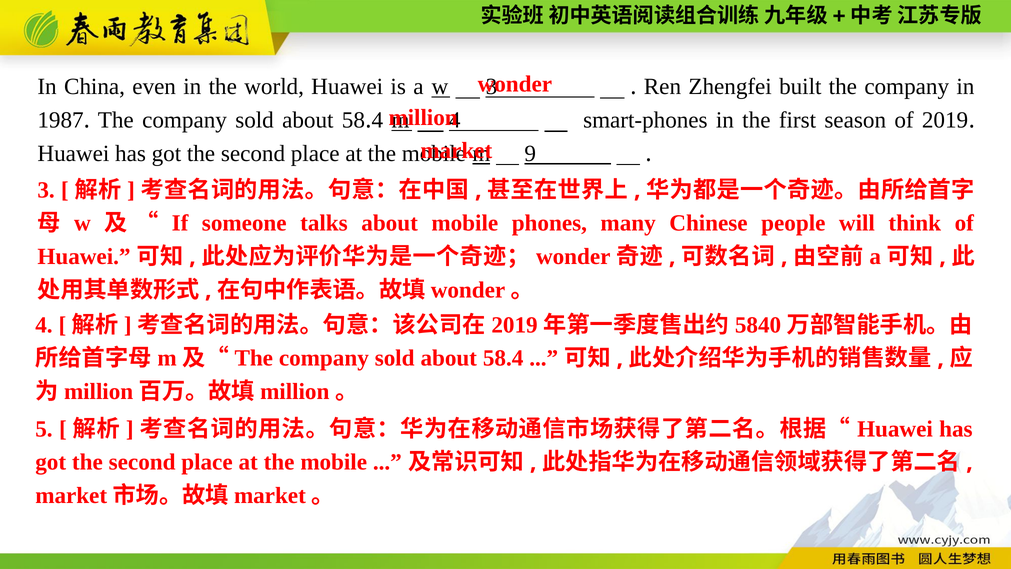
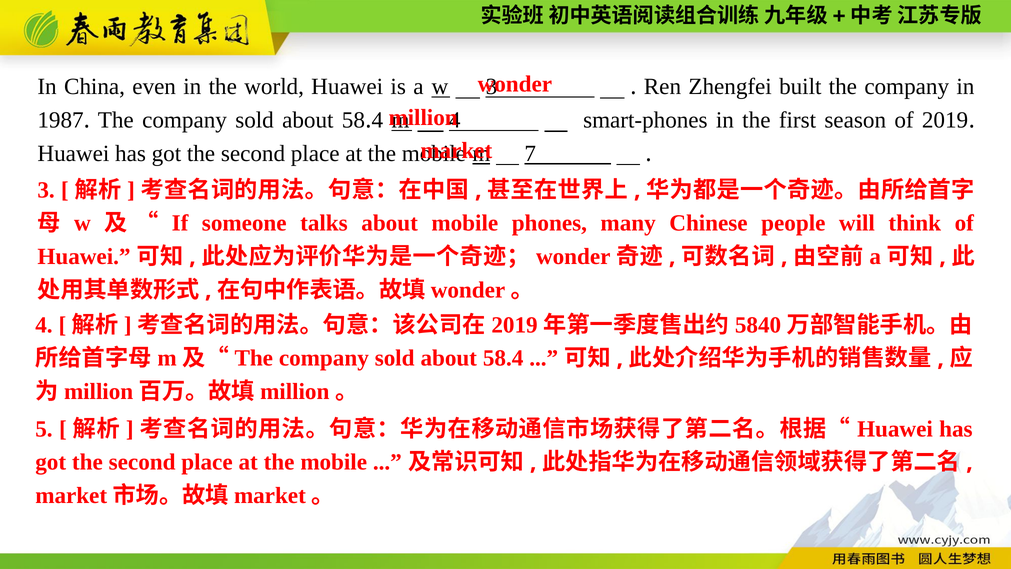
9: 9 -> 7
